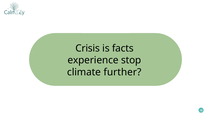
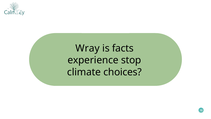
Crisis: Crisis -> Wray
further: further -> choices
